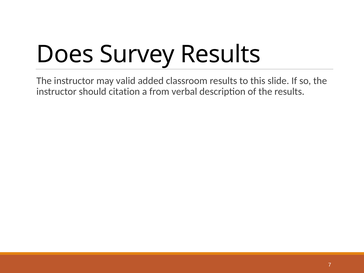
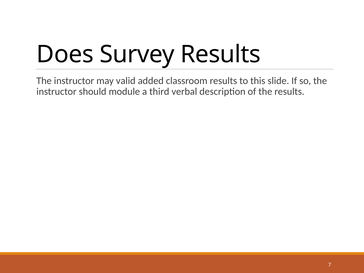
citation: citation -> module
from: from -> third
